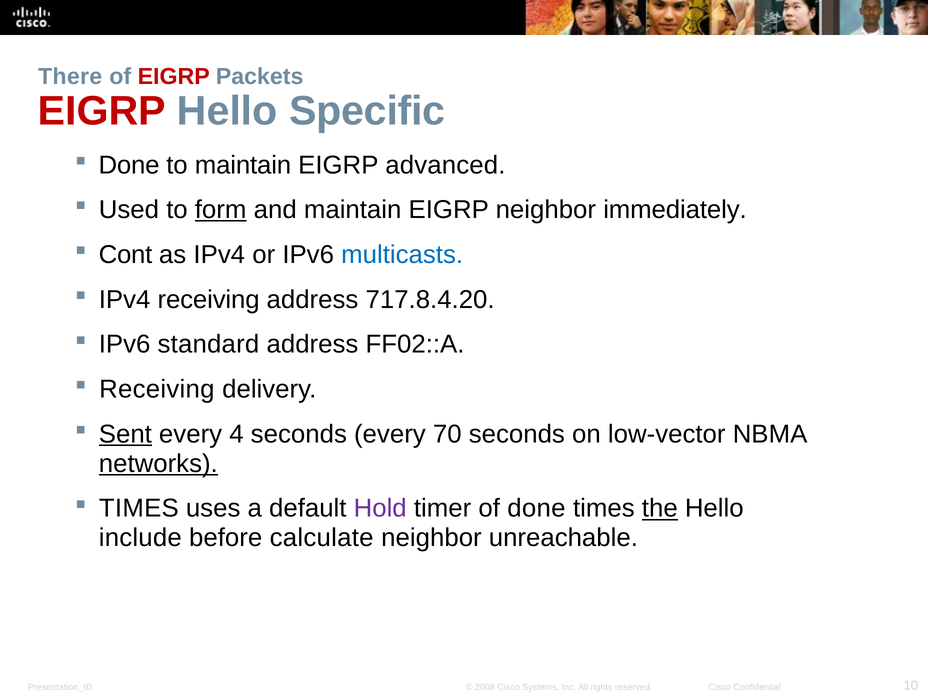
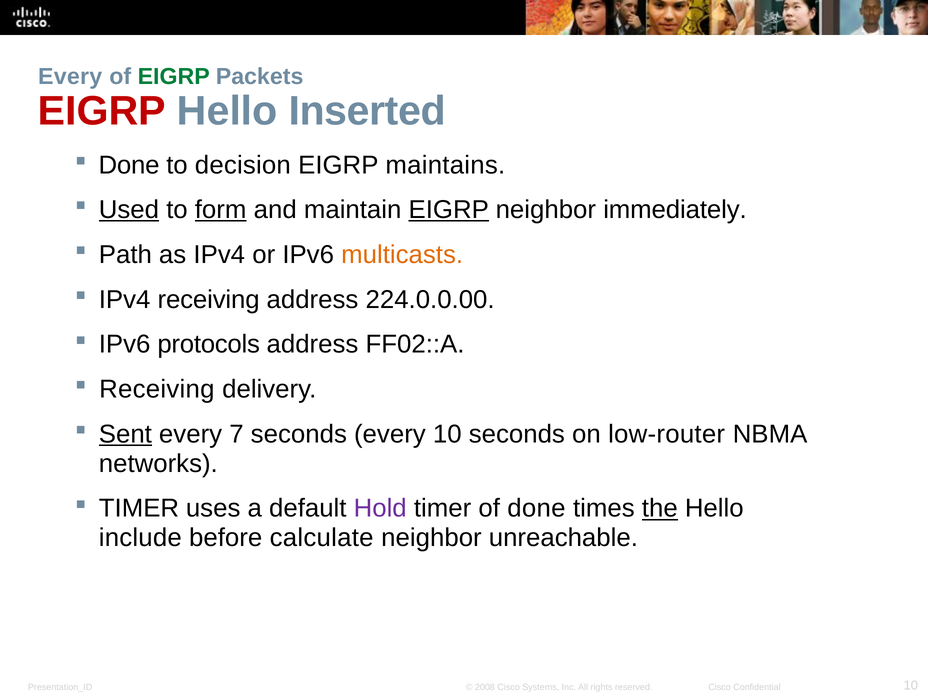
There at (70, 77): There -> Every
EIGRP at (174, 77) colour: red -> green
Specific: Specific -> Inserted
to maintain: maintain -> decision
advanced: advanced -> maintains
Used underline: none -> present
EIGRP at (449, 210) underline: none -> present
Cont: Cont -> Path
multicasts colour: blue -> orange
717.8.4.20: 717.8.4.20 -> 224.0.0.00
standard: standard -> protocols
4: 4 -> 7
every 70: 70 -> 10
low-vector: low-vector -> low-router
networks underline: present -> none
TIMES at (139, 508): TIMES -> TIMER
